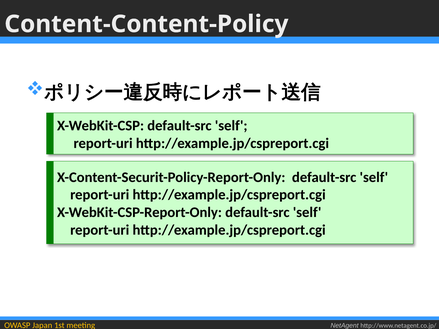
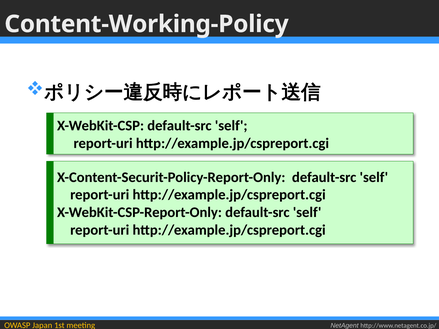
Content-Content-Policy: Content-Content-Policy -> Content-Working-Policy
